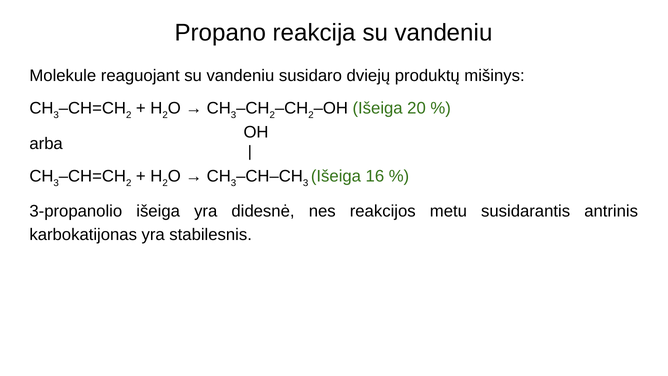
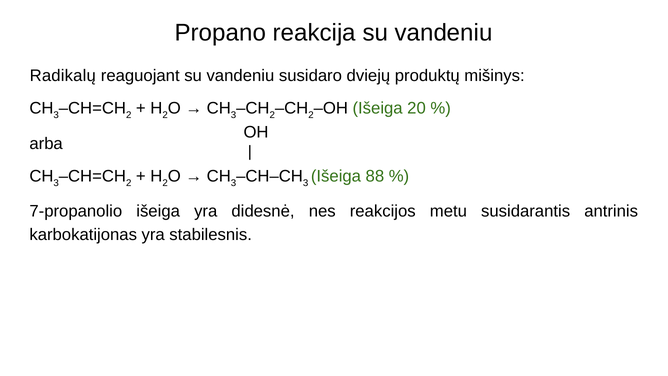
Molekule: Molekule -> Radikalų
16: 16 -> 88
3-propanolio: 3-propanolio -> 7-propanolio
